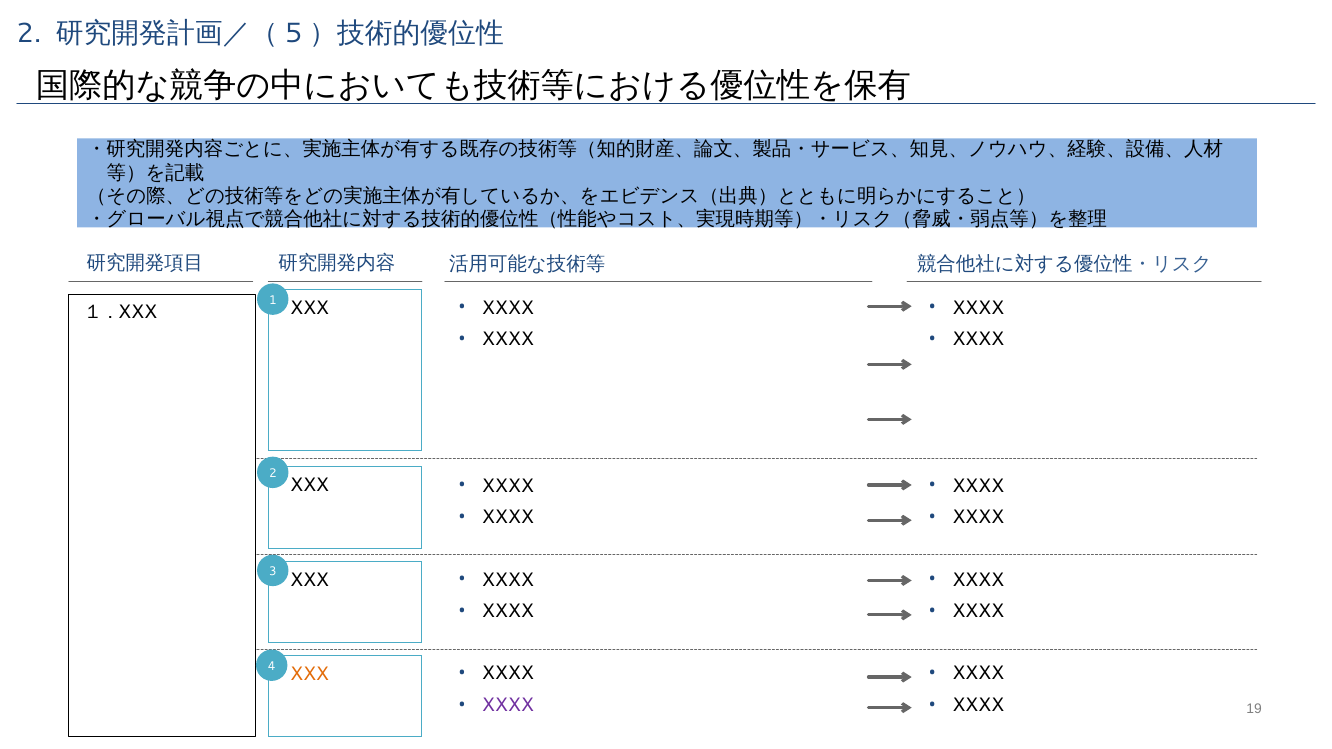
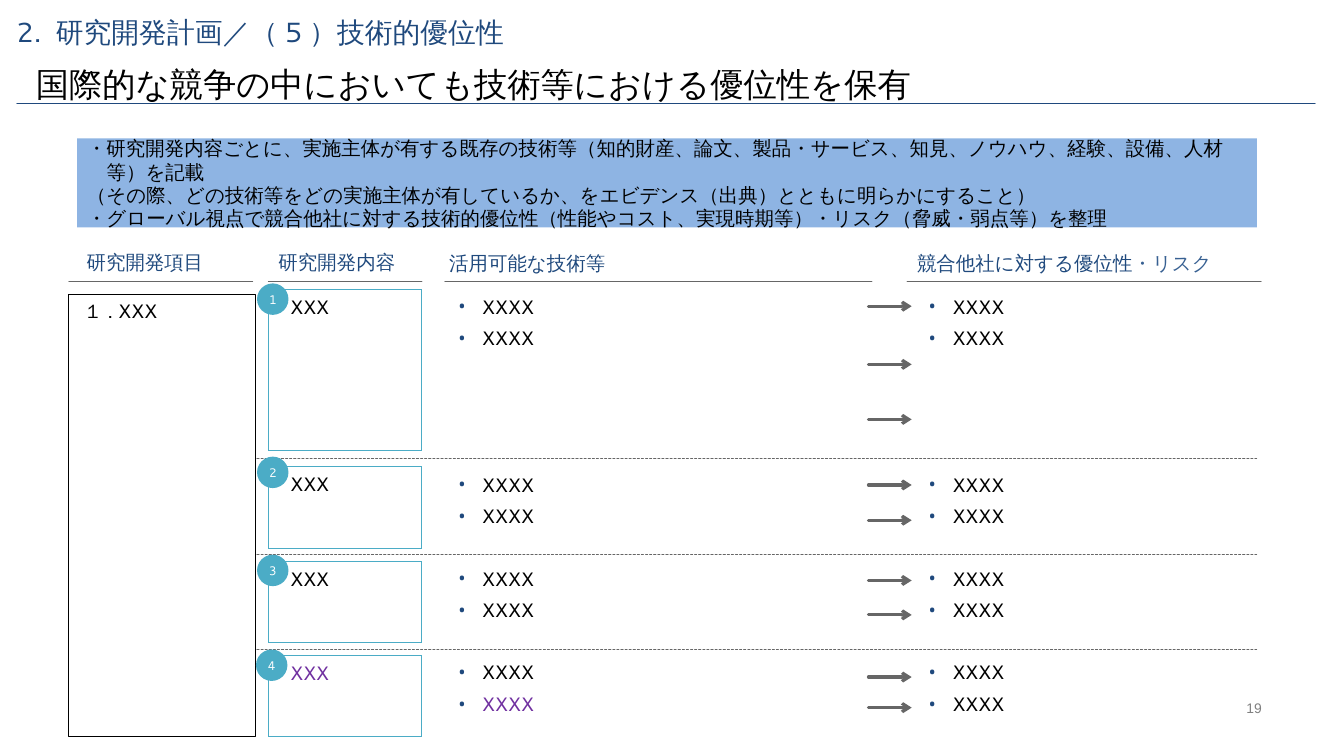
XXX at (309, 674) colour: orange -> purple
